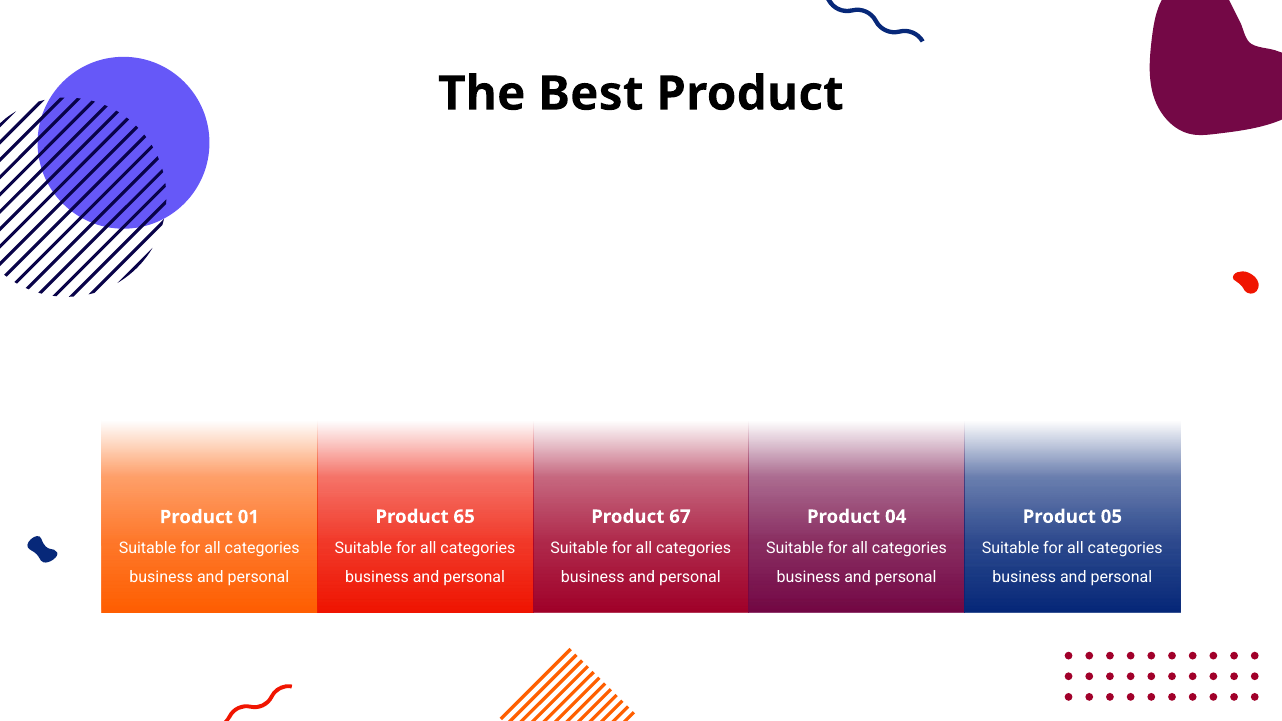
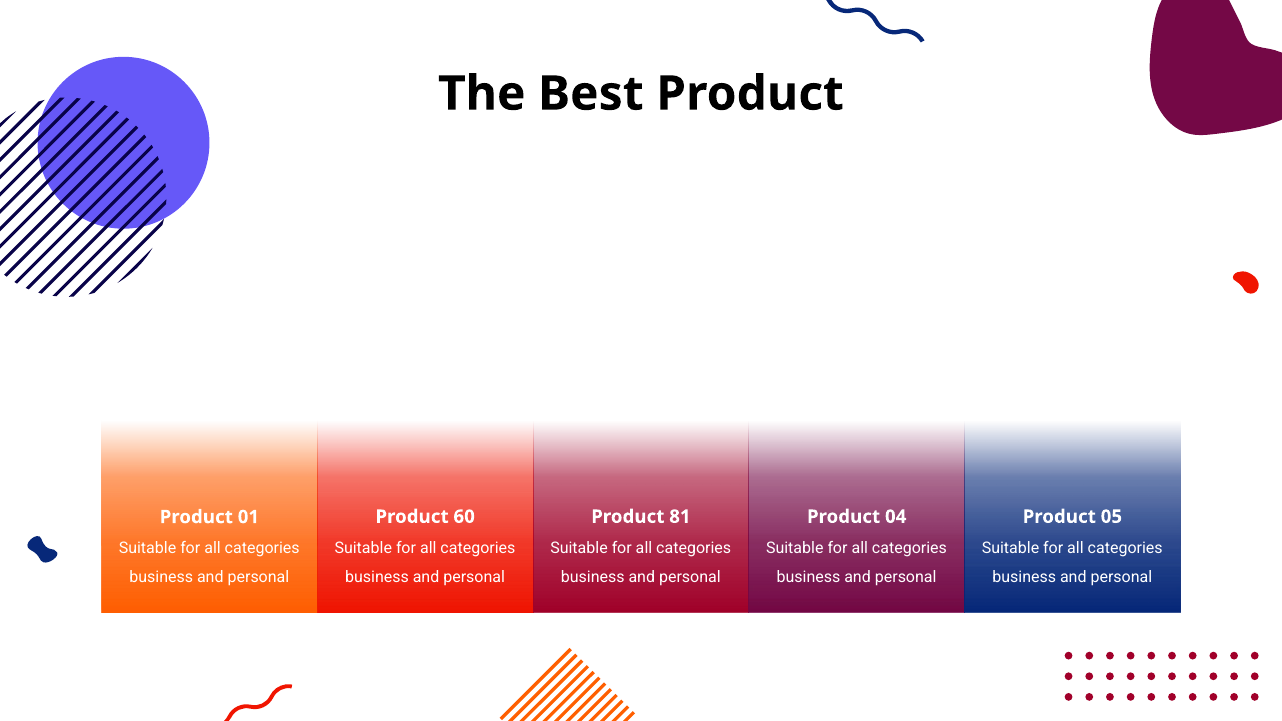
65: 65 -> 60
67: 67 -> 81
